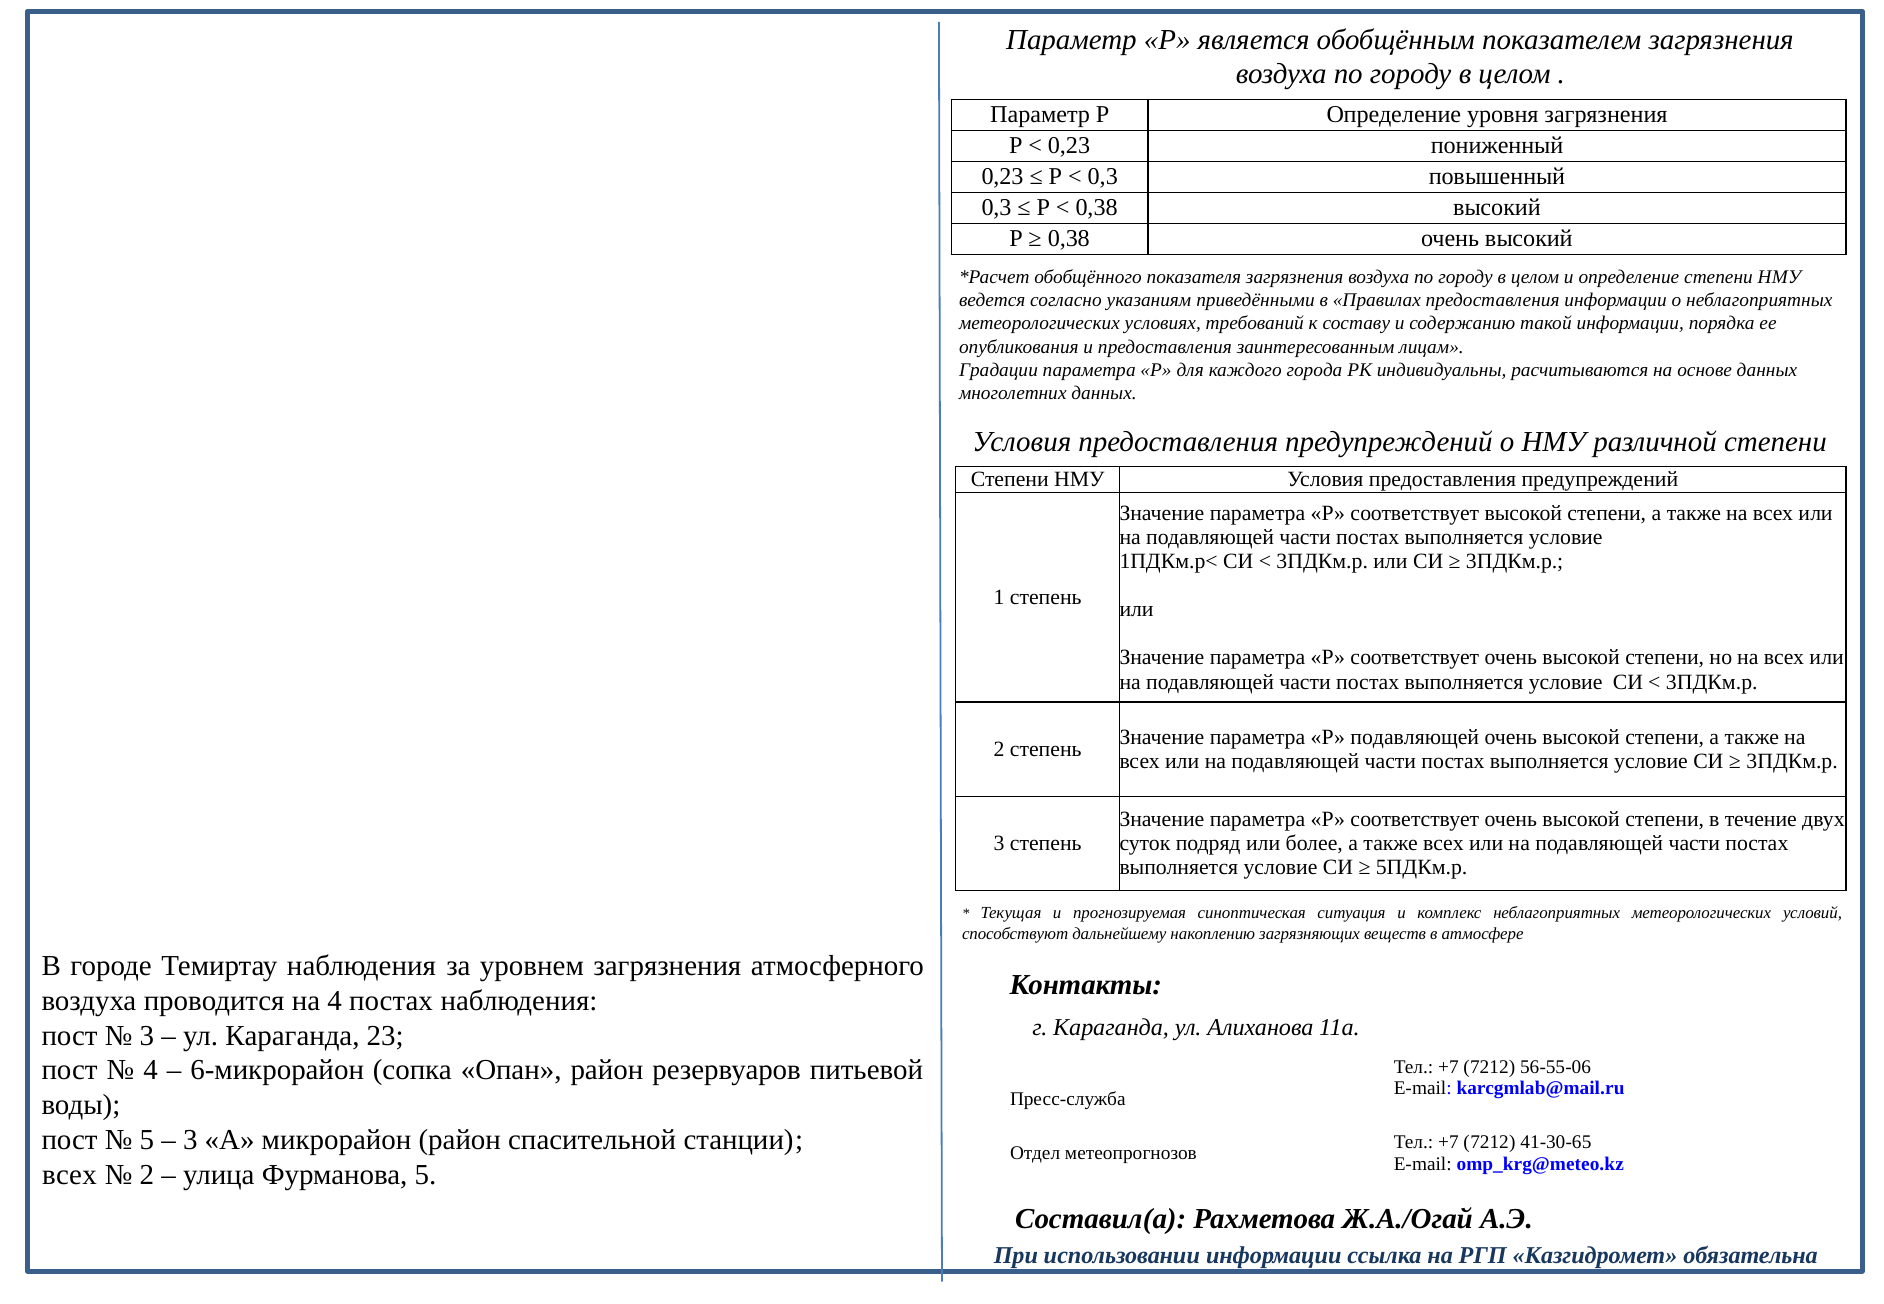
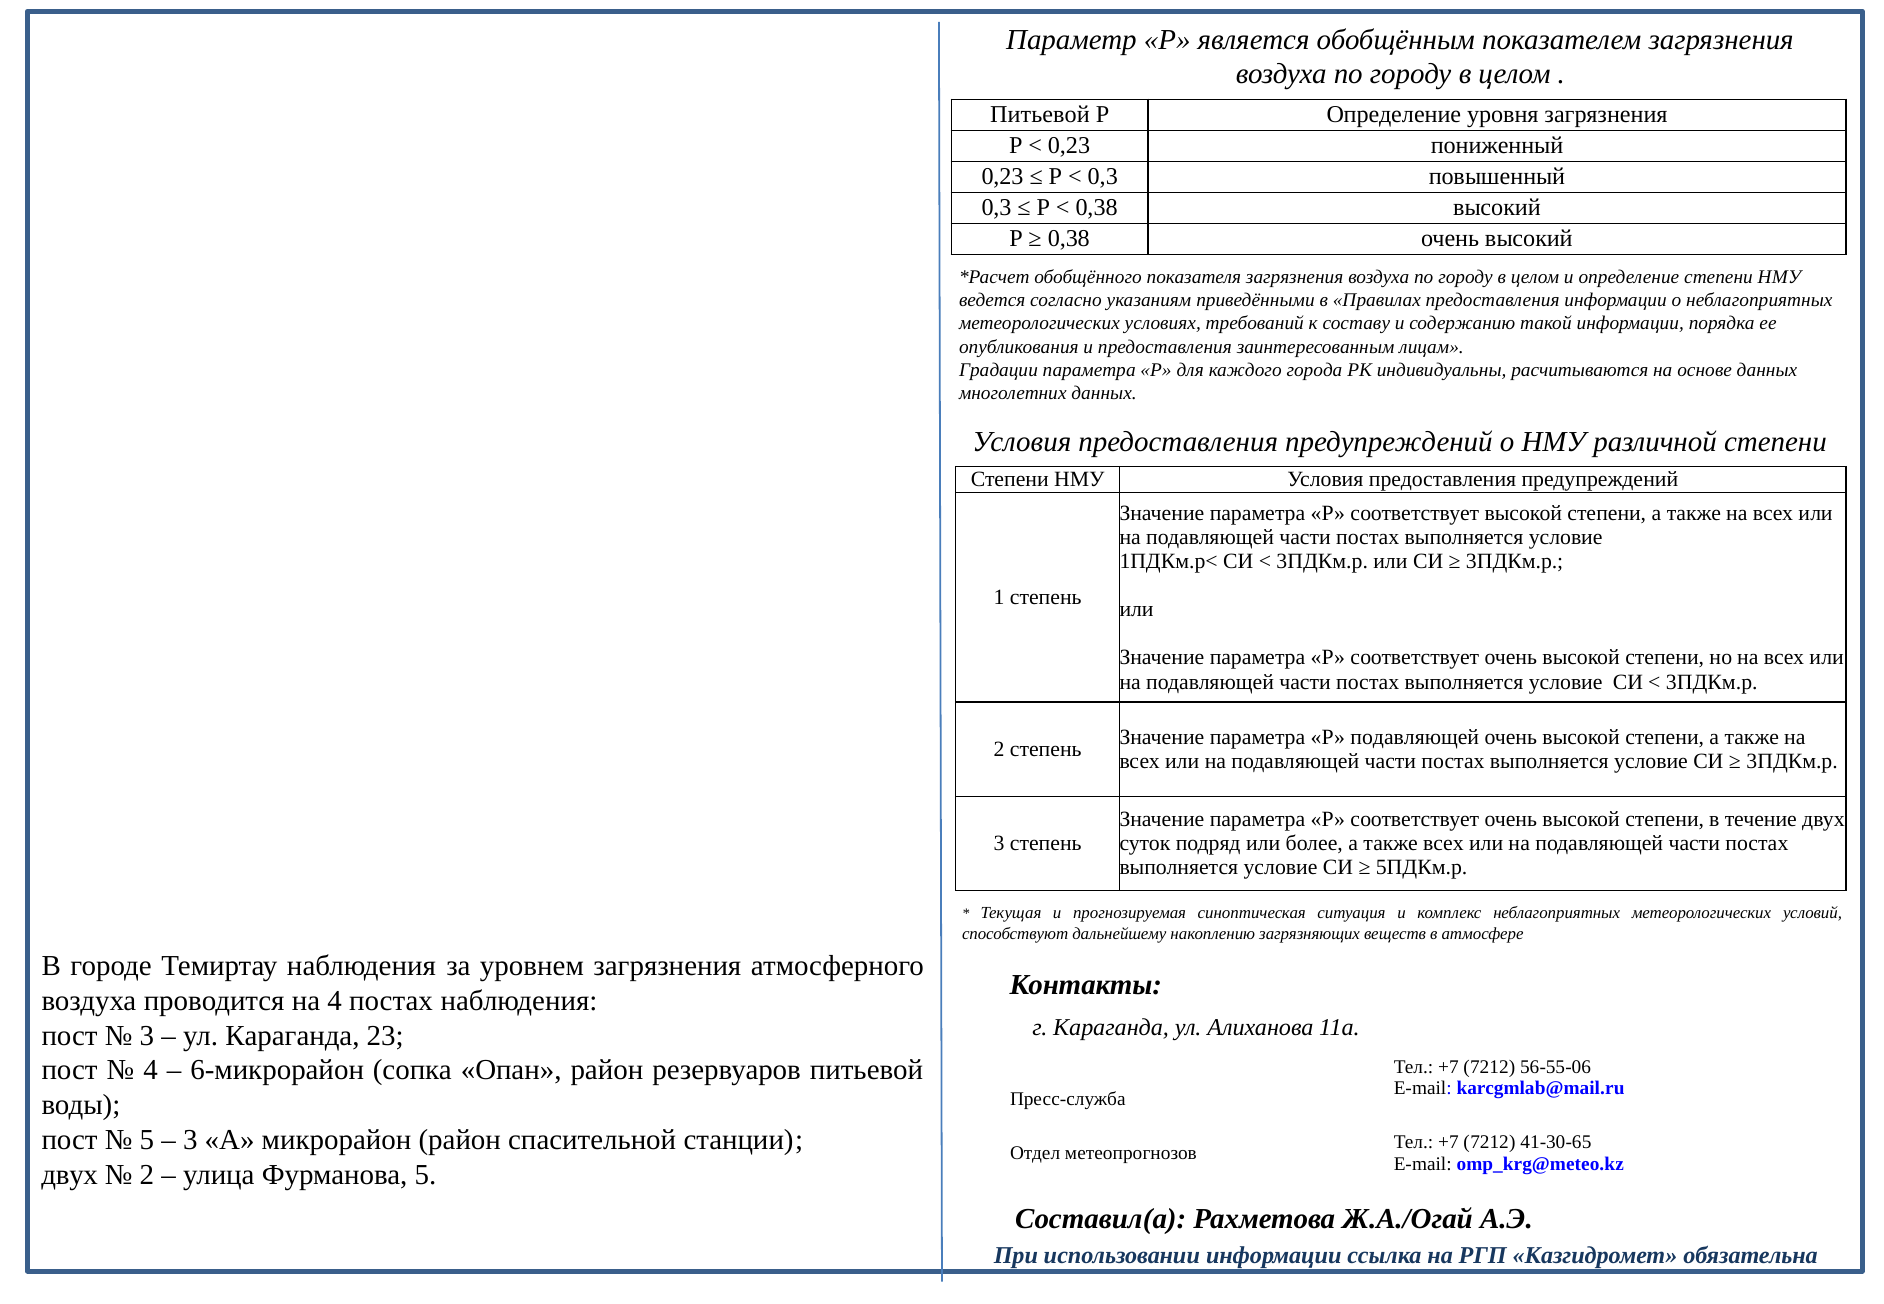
Параметр at (1040, 115): Параметр -> Питьевой
всех at (69, 1175): всех -> двух
